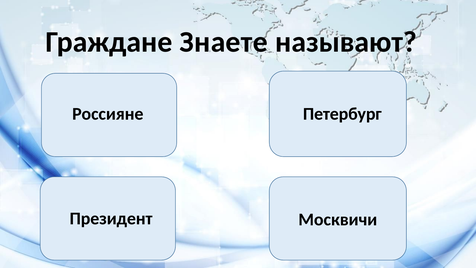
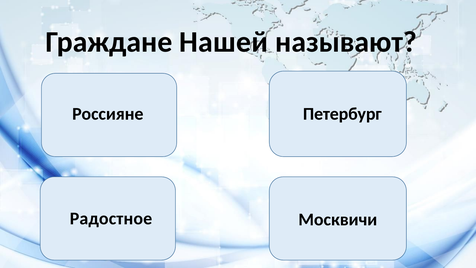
Знаете: Знаете -> Нашей
Президент: Президент -> Радостное
